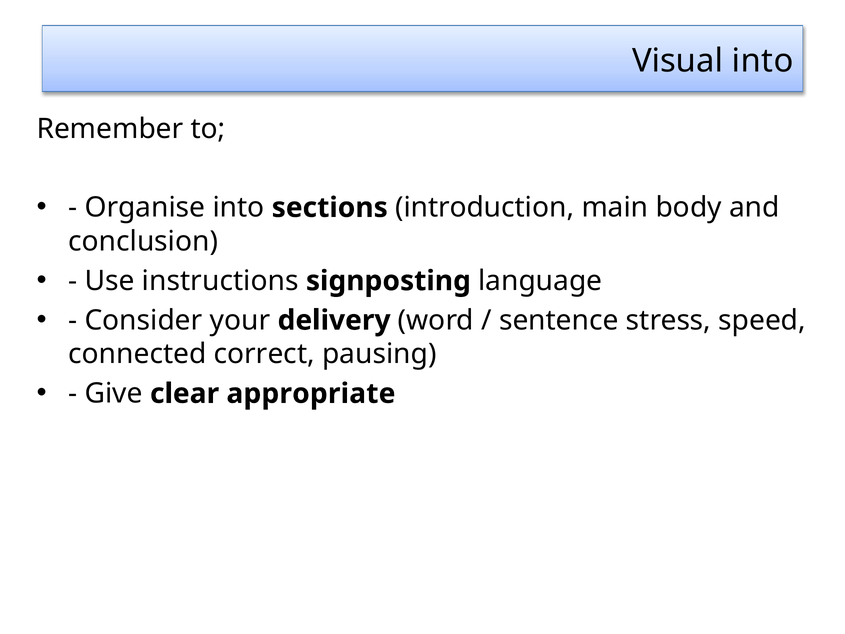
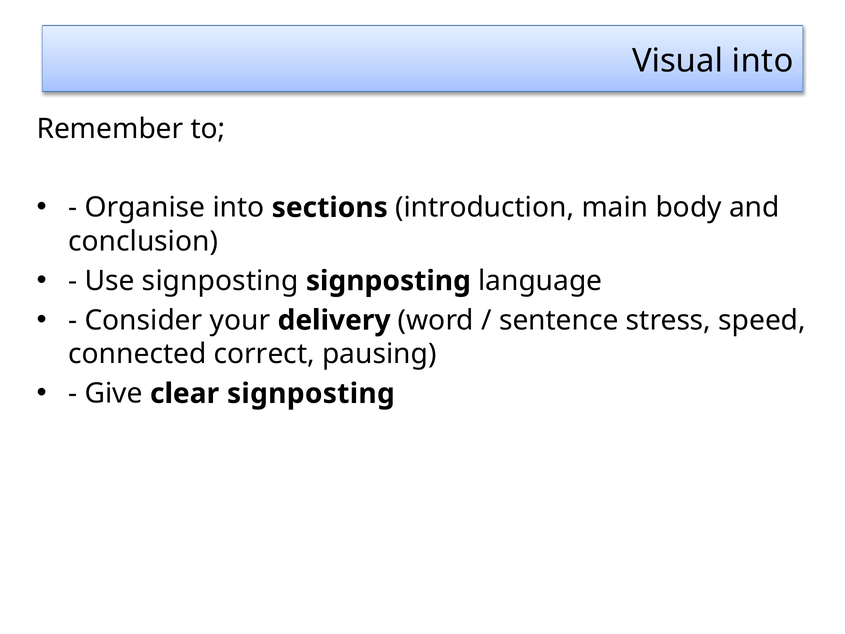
Use instructions: instructions -> signposting
clear appropriate: appropriate -> signposting
